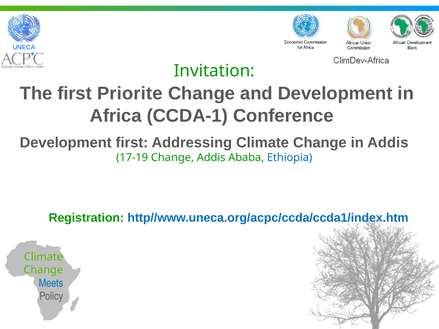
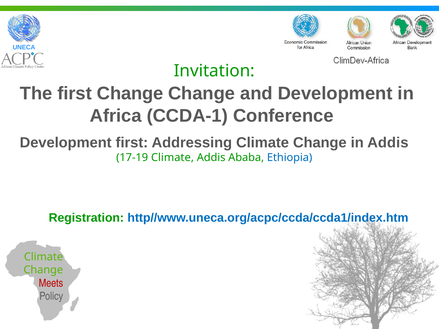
first Priorite: Priorite -> Change
17-19 Change: Change -> Climate
Meets colour: blue -> red
